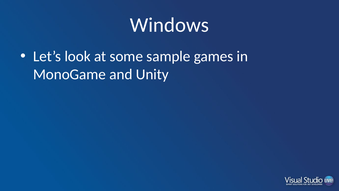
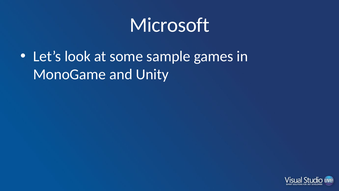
Windows: Windows -> Microsoft
